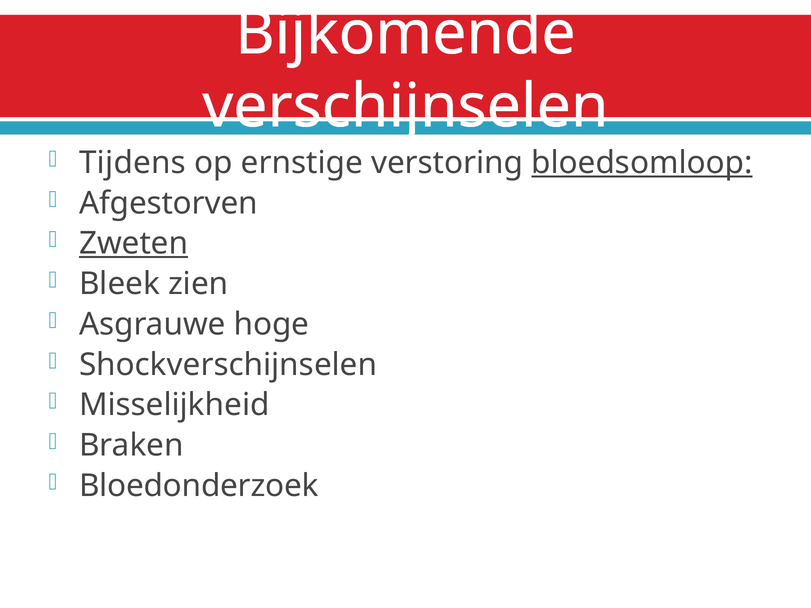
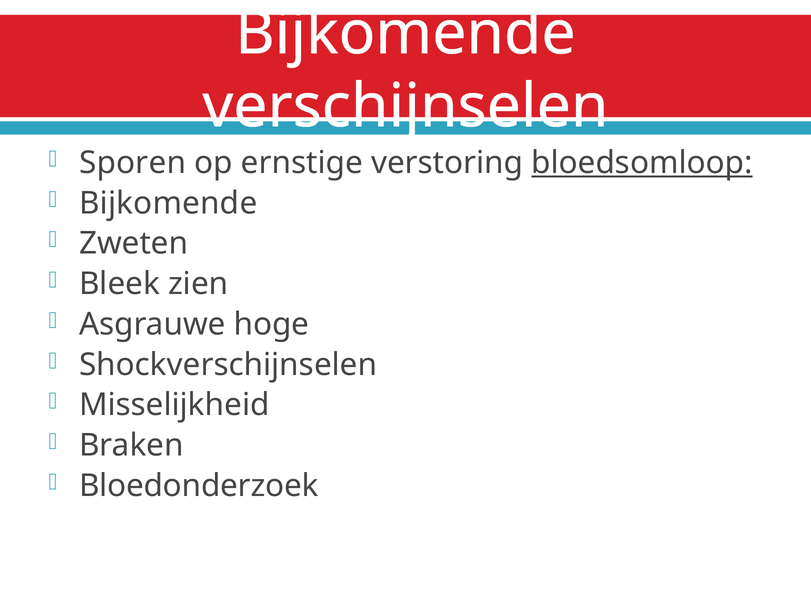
Tijdens: Tijdens -> Sporen
Afgestorven at (168, 203): Afgestorven -> Bijkomende
Zweten underline: present -> none
